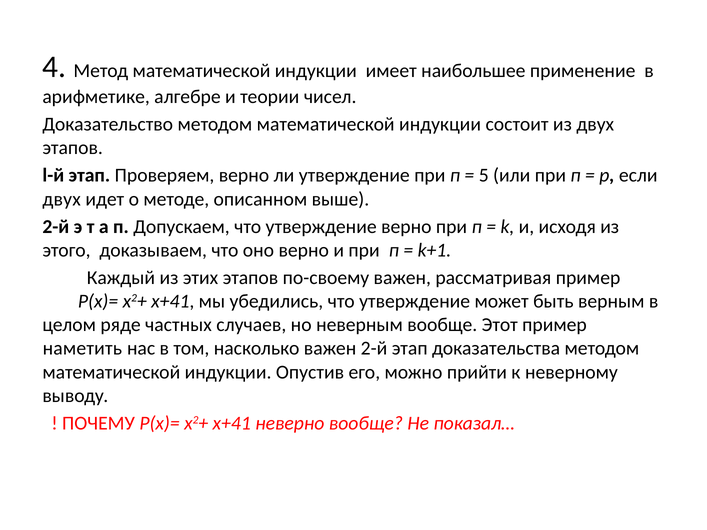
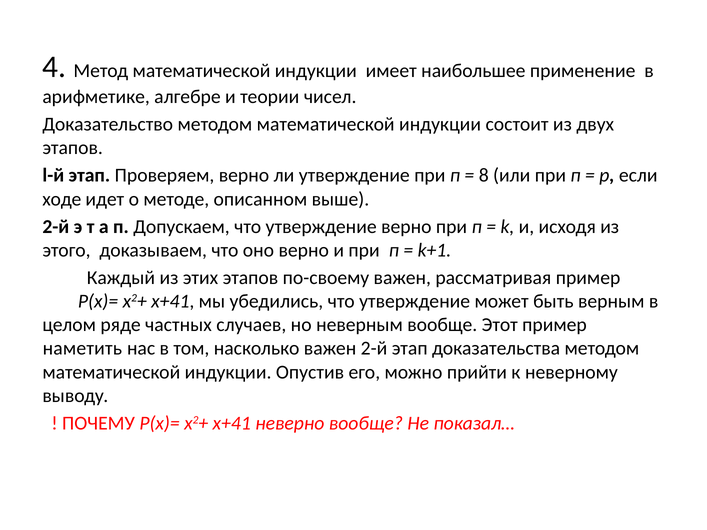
5: 5 -> 8
двух at (62, 199): двух -> ходе
